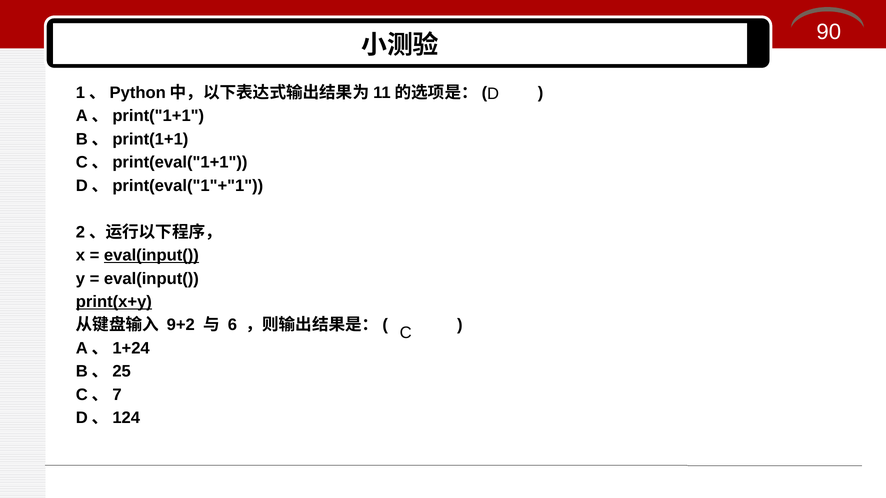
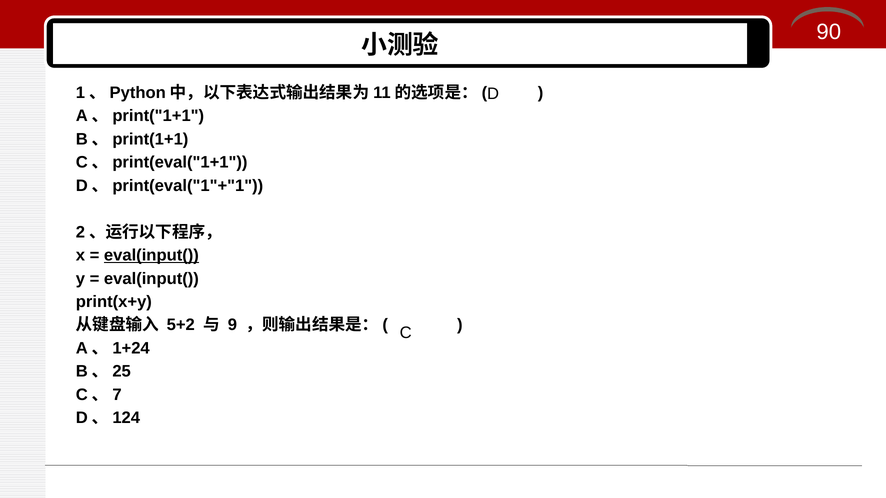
print(x+y underline: present -> none
9+2: 9+2 -> 5+2
6: 6 -> 9
